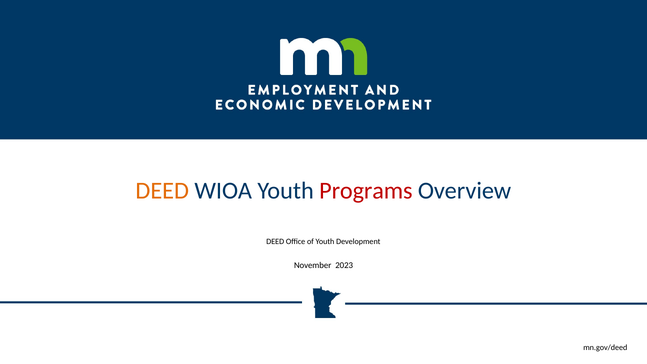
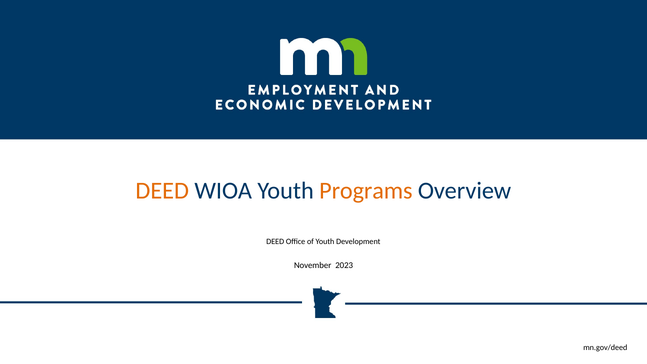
Programs colour: red -> orange
